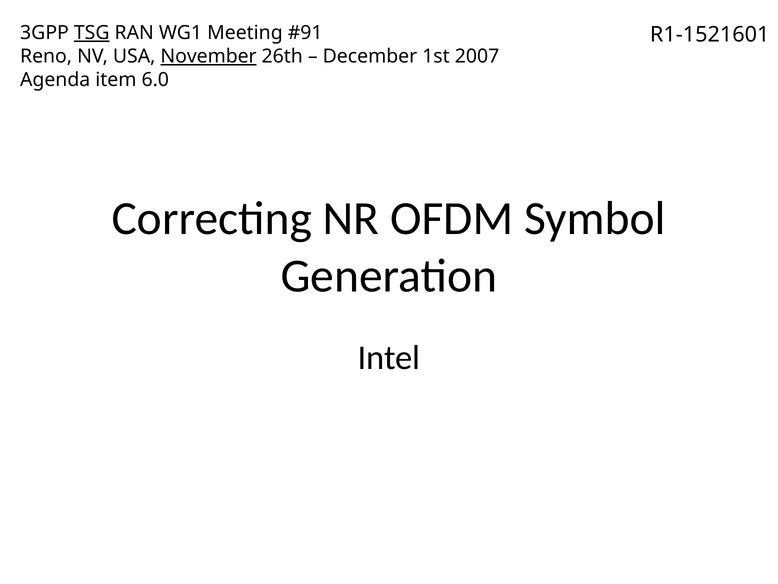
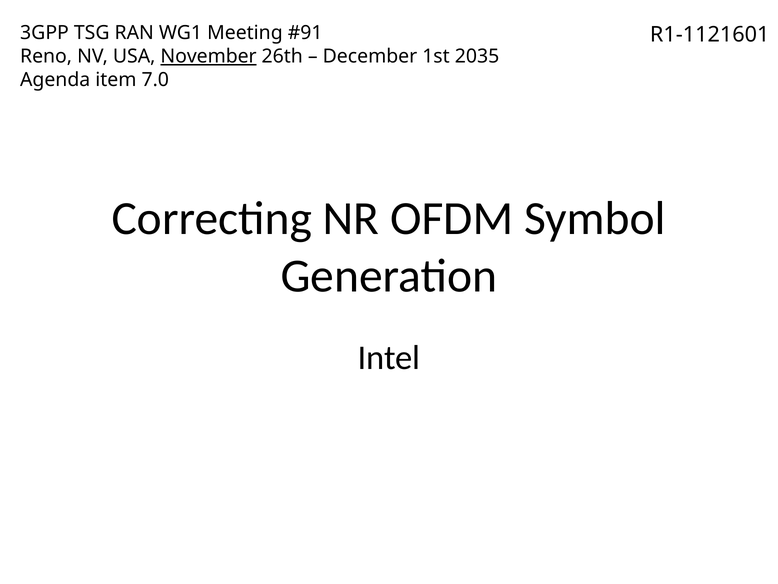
TSG underline: present -> none
R1-1521601: R1-1521601 -> R1-1121601
2007: 2007 -> 2035
6.0: 6.0 -> 7.0
